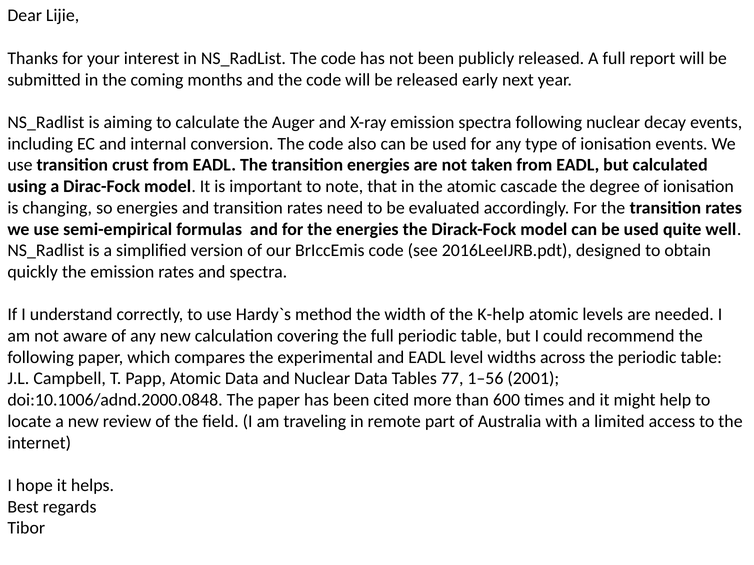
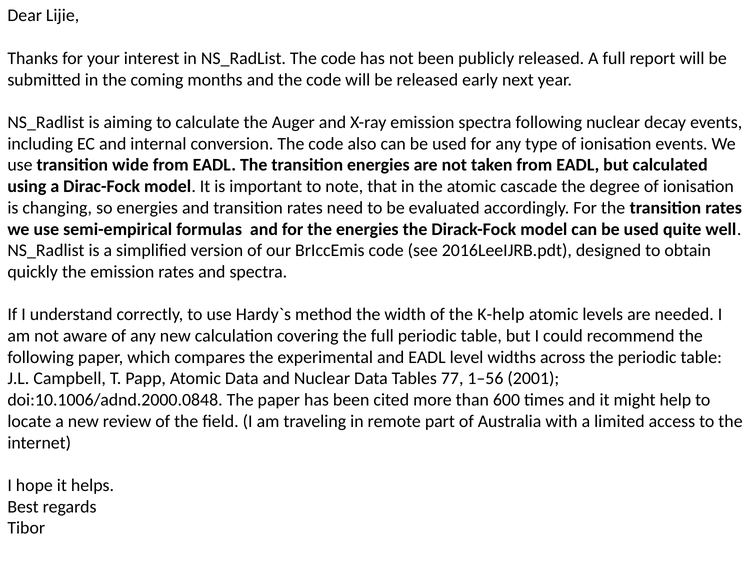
crust: crust -> wide
